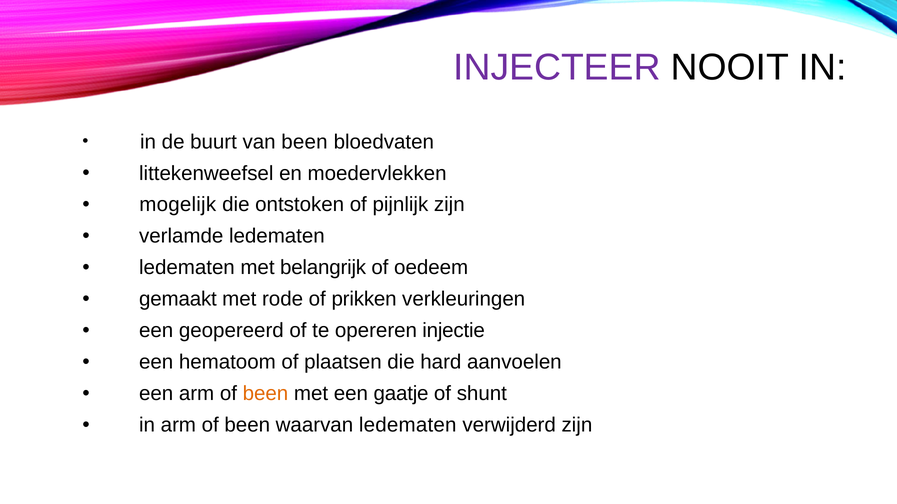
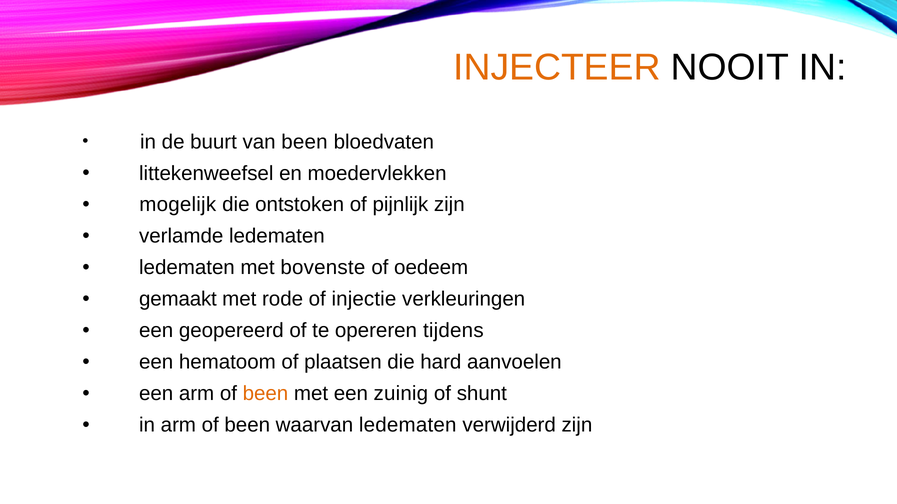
INJECTEER colour: purple -> orange
belangrijk: belangrijk -> bovenste
prikken: prikken -> injectie
injectie: injectie -> tijdens
gaatje: gaatje -> zuinig
